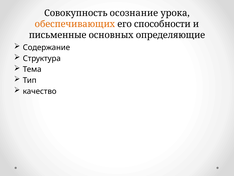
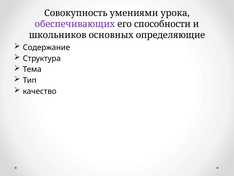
осознание: осознание -> умениями
обеспечивающих colour: orange -> purple
письменные: письменные -> школьников
